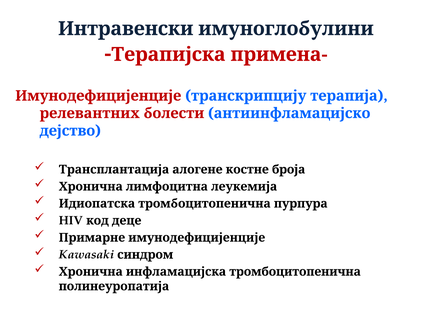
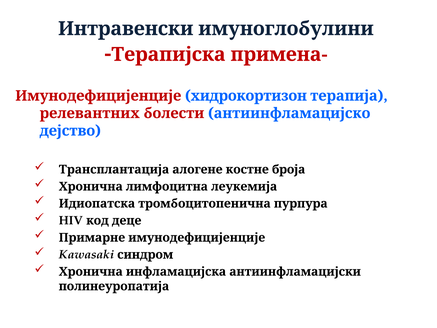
транскрипцију: транскрипцију -> хидрокортизон
инфламацијска тромбоцитопенична: тромбоцитопенична -> антиинфламацијски
